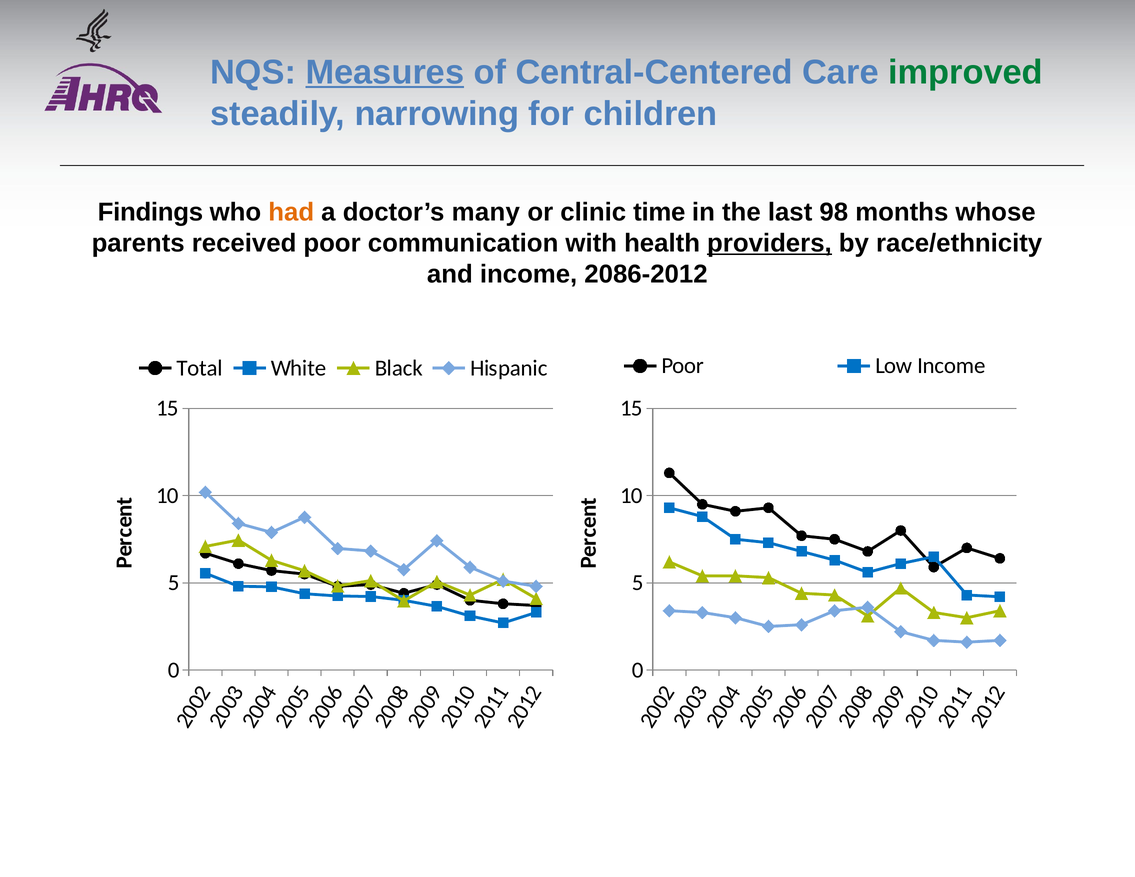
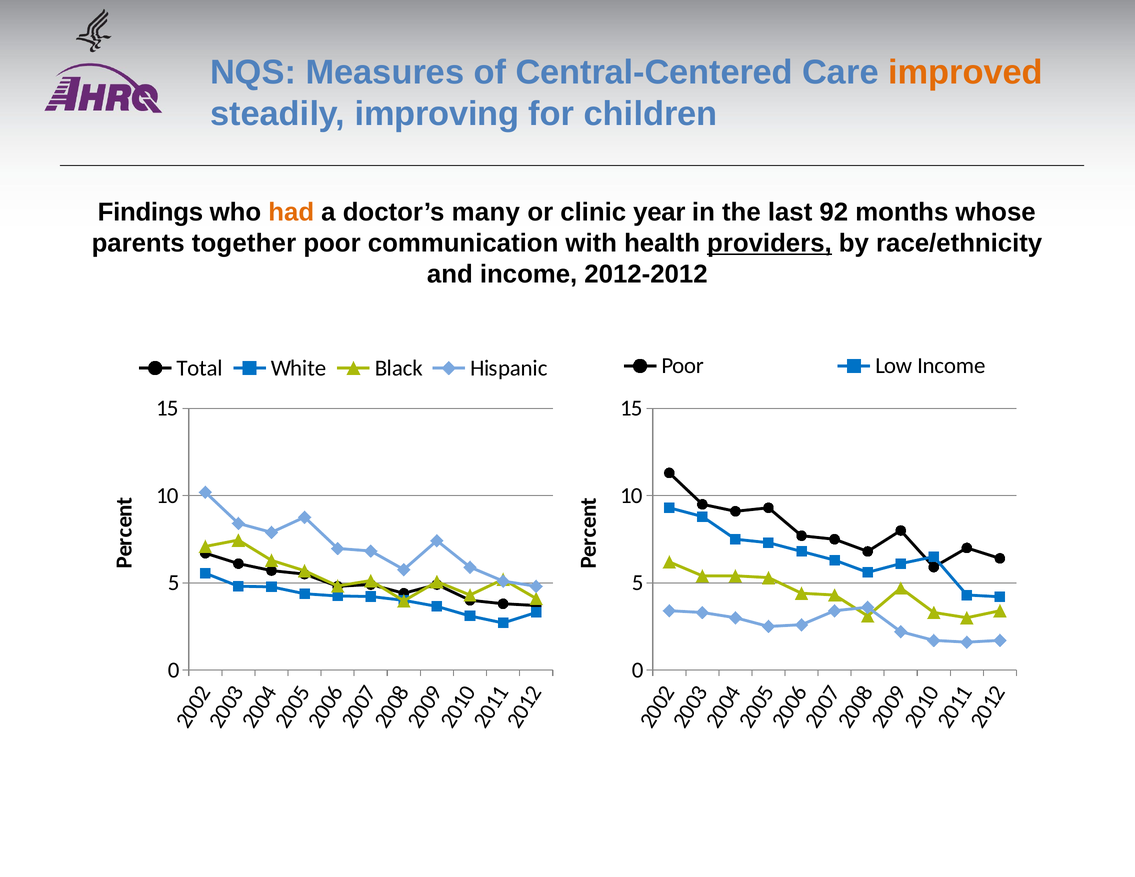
Measures underline: present -> none
improved colour: green -> orange
narrowing: narrowing -> improving
time: time -> year
98: 98 -> 92
received: received -> together
2086-2012: 2086-2012 -> 2012-2012
